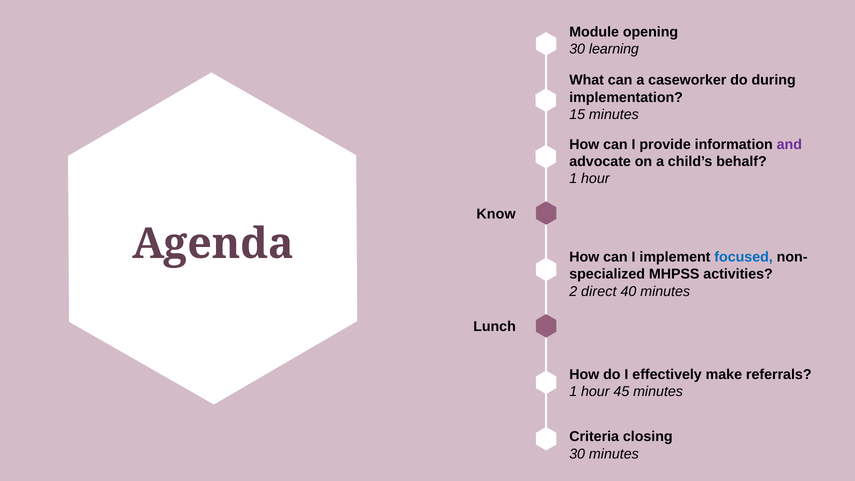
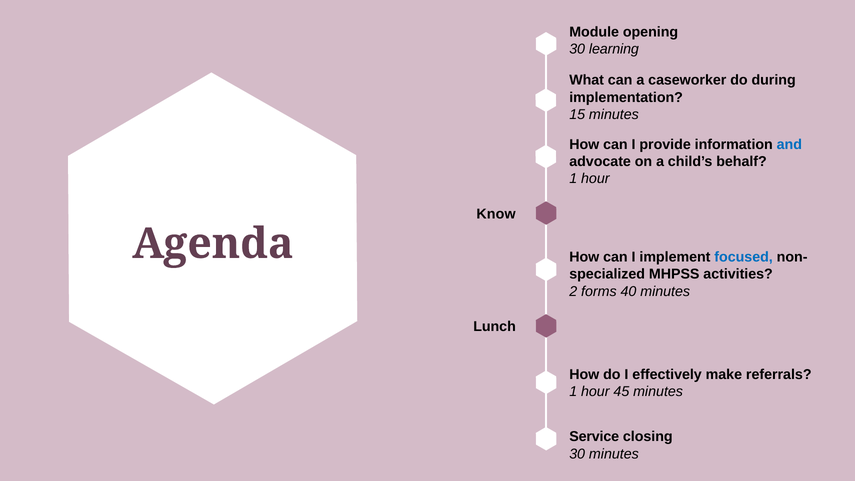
and colour: purple -> blue
direct: direct -> forms
Criteria: Criteria -> Service
